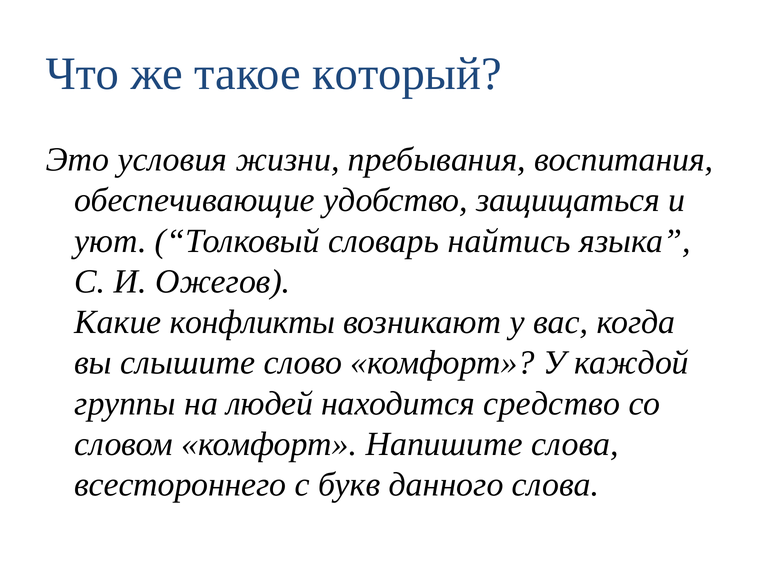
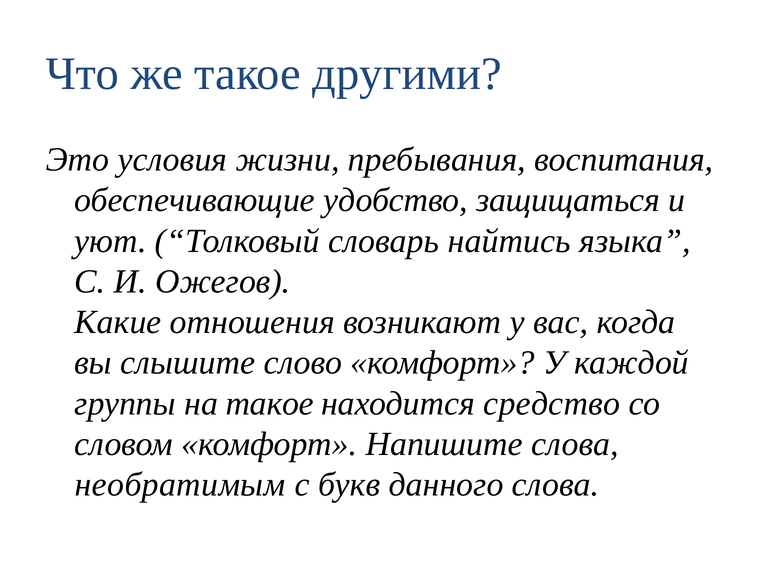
который: который -> другими
конфликты: конфликты -> отношения
на людей: людей -> такое
всестороннего: всестороннего -> необратимым
